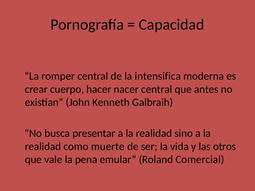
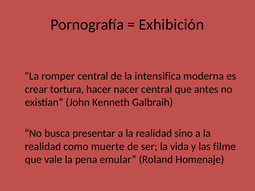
Capacidad: Capacidad -> Exhibición
cuerpo: cuerpo -> tortura
otros: otros -> filme
Comercial: Comercial -> Homenaje
